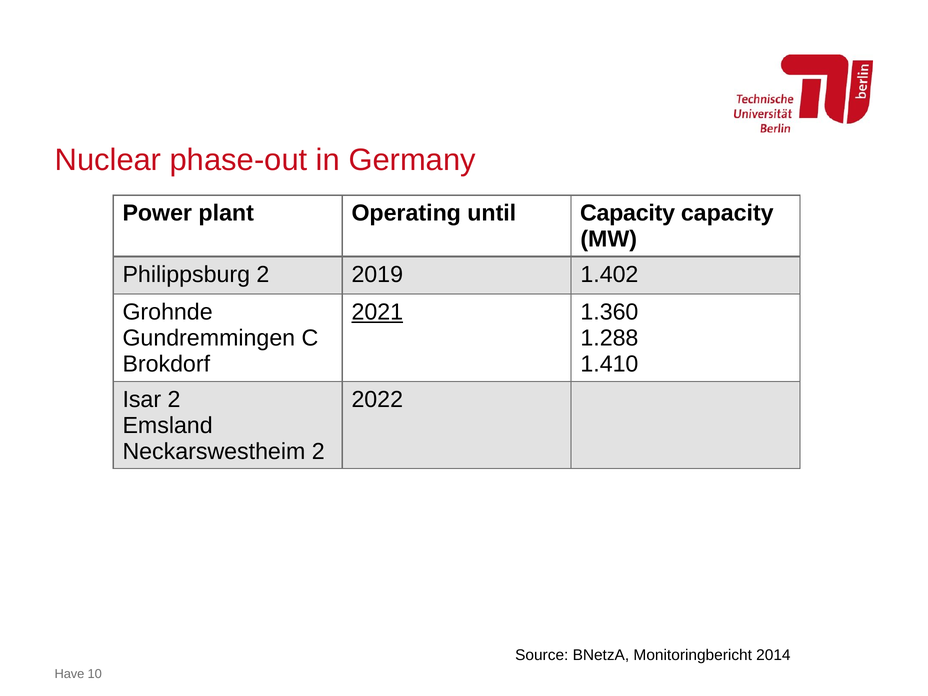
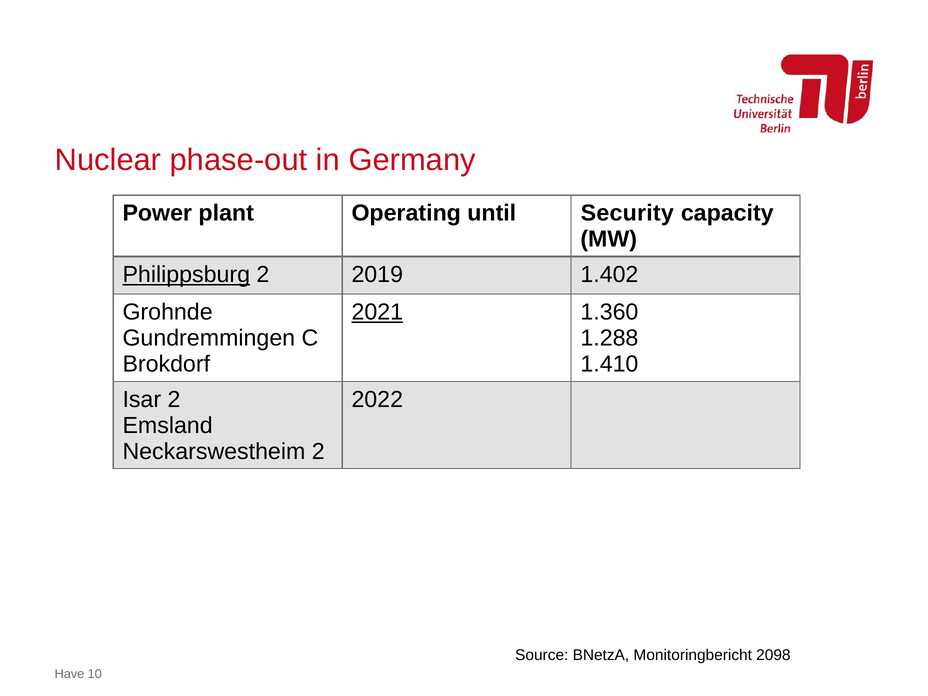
until Capacity: Capacity -> Security
Philippsburg underline: none -> present
2014: 2014 -> 2098
